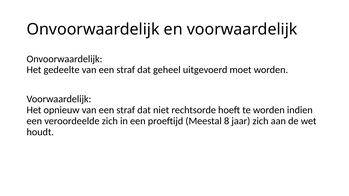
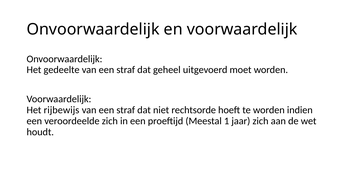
opnieuw: opnieuw -> rijbewijs
8: 8 -> 1
